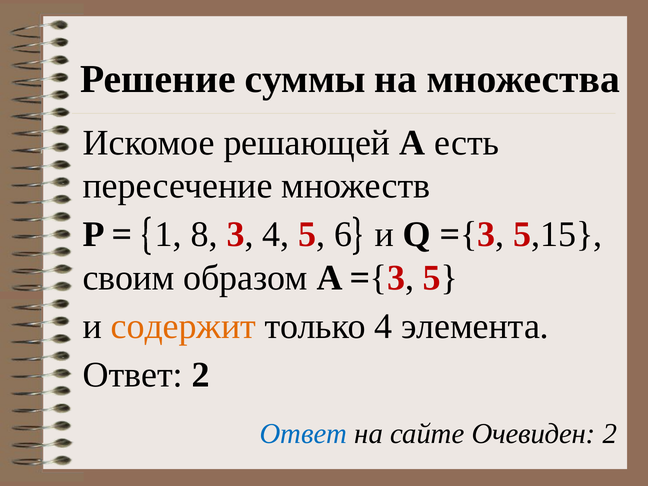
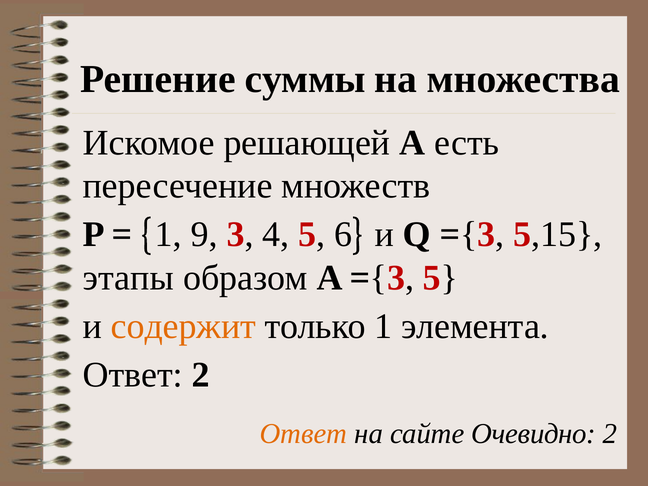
8: 8 -> 9
своим: своим -> этапы
только 4: 4 -> 1
Ответ at (303, 434) colour: blue -> orange
Очевиден: Очевиден -> Очевидно
